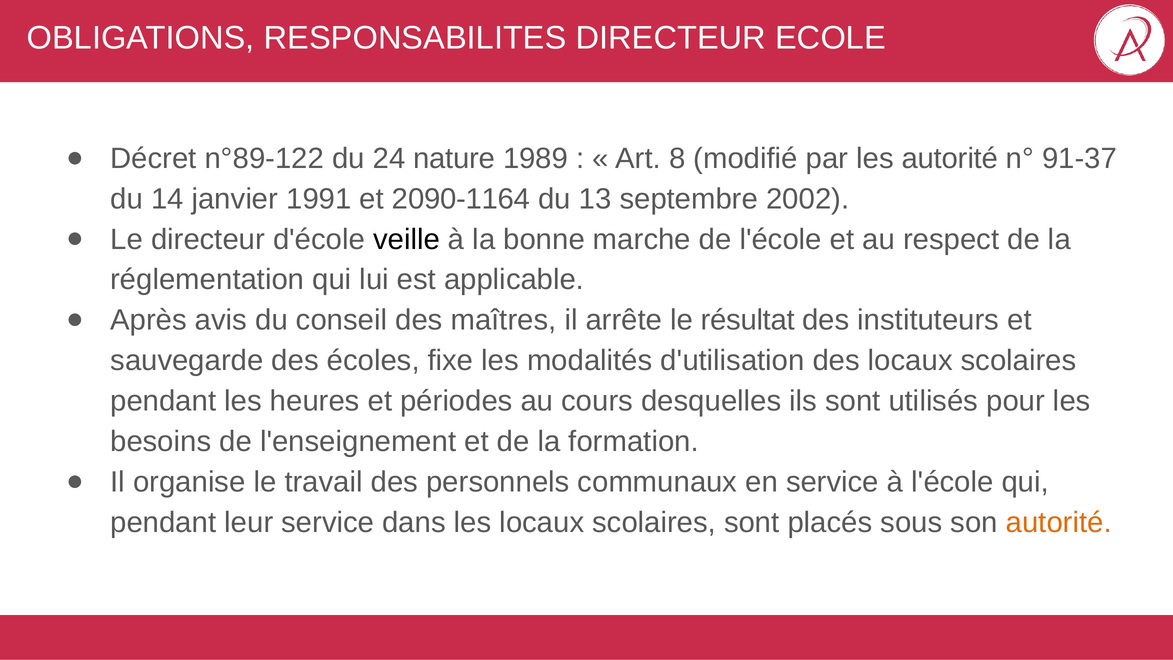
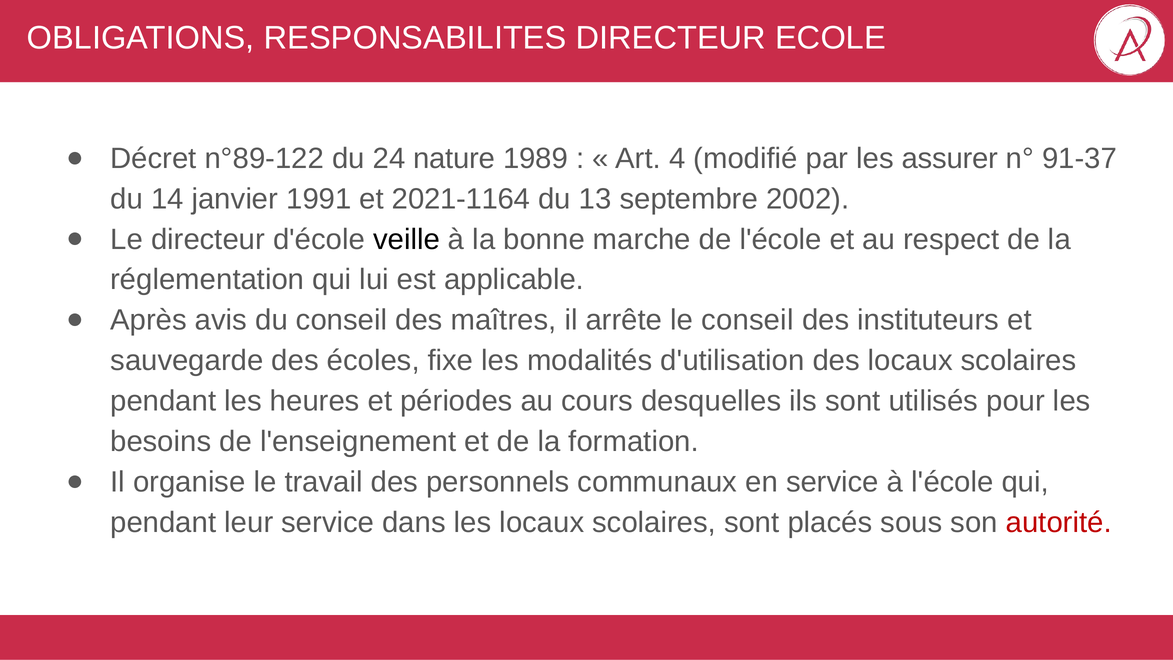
8: 8 -> 4
les autorité: autorité -> assurer
2090-1164: 2090-1164 -> 2021-1164
le résultat: résultat -> conseil
autorité at (1059, 522) colour: orange -> red
